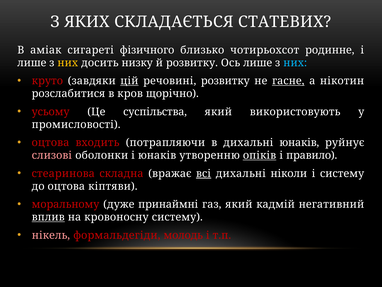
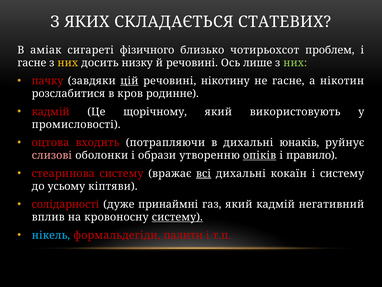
родинне: родинне -> проблем
лише at (32, 63): лише -> гасне
й розвитку: розвитку -> речовині
них at (295, 63) colour: light blue -> light green
круто: круто -> пачку
речовині розвитку: розвитку -> нікотину
гасне at (288, 81) underline: present -> none
щорічно: щорічно -> родинне
усьому at (51, 112): усьому -> кадмій
суспільства: суспільства -> щорічному
і юнаків: юнаків -> образи
стеаринова складна: складна -> систему
ніколи: ніколи -> кокаїн
до оцтова: оцтова -> усьому
моральному: моральному -> солідарності
вплив underline: present -> none
систему at (177, 217) underline: none -> present
нікель colour: pink -> light blue
молодь: молодь -> палити
